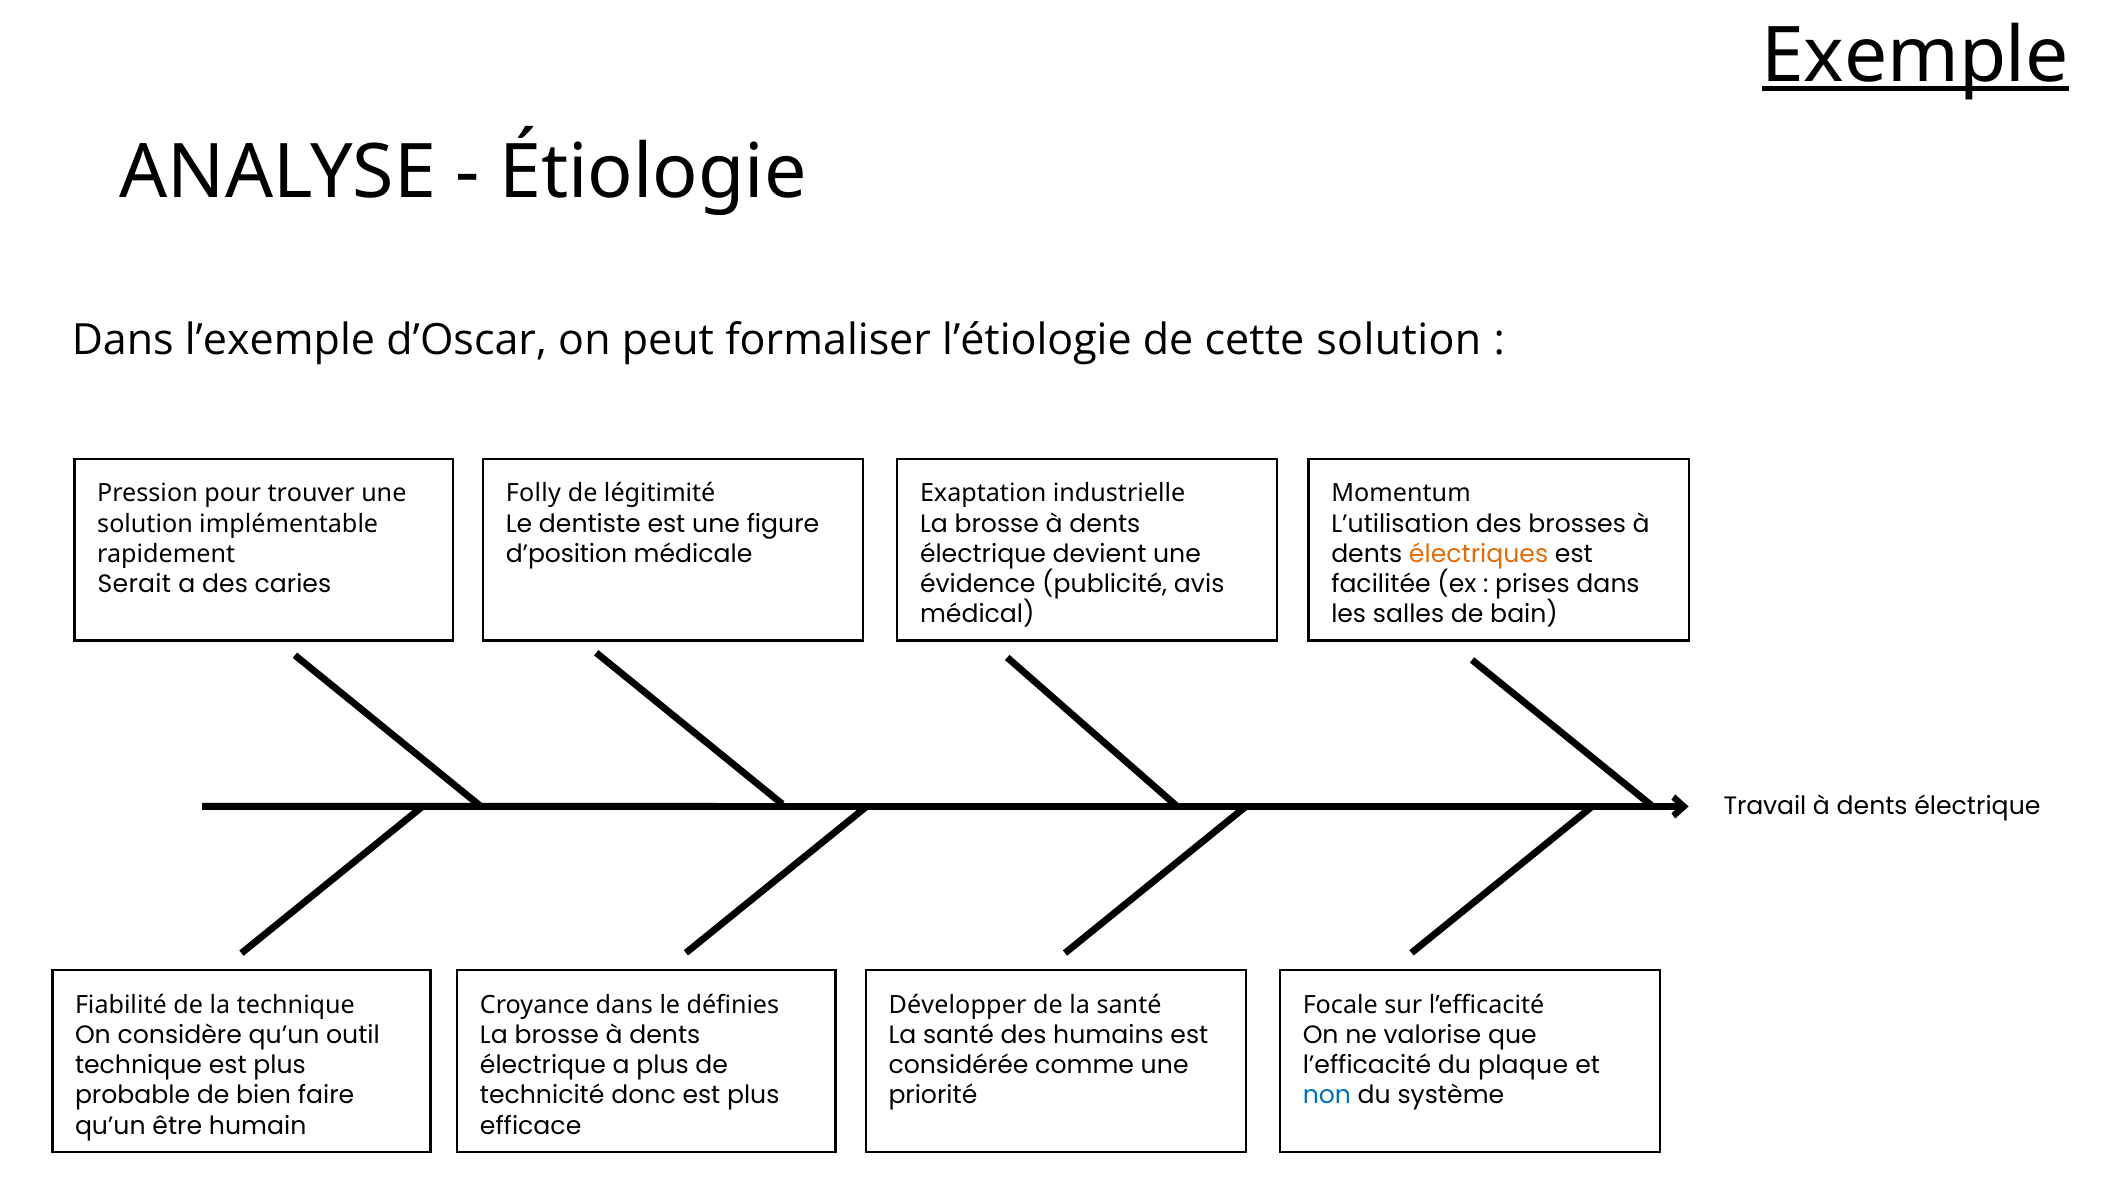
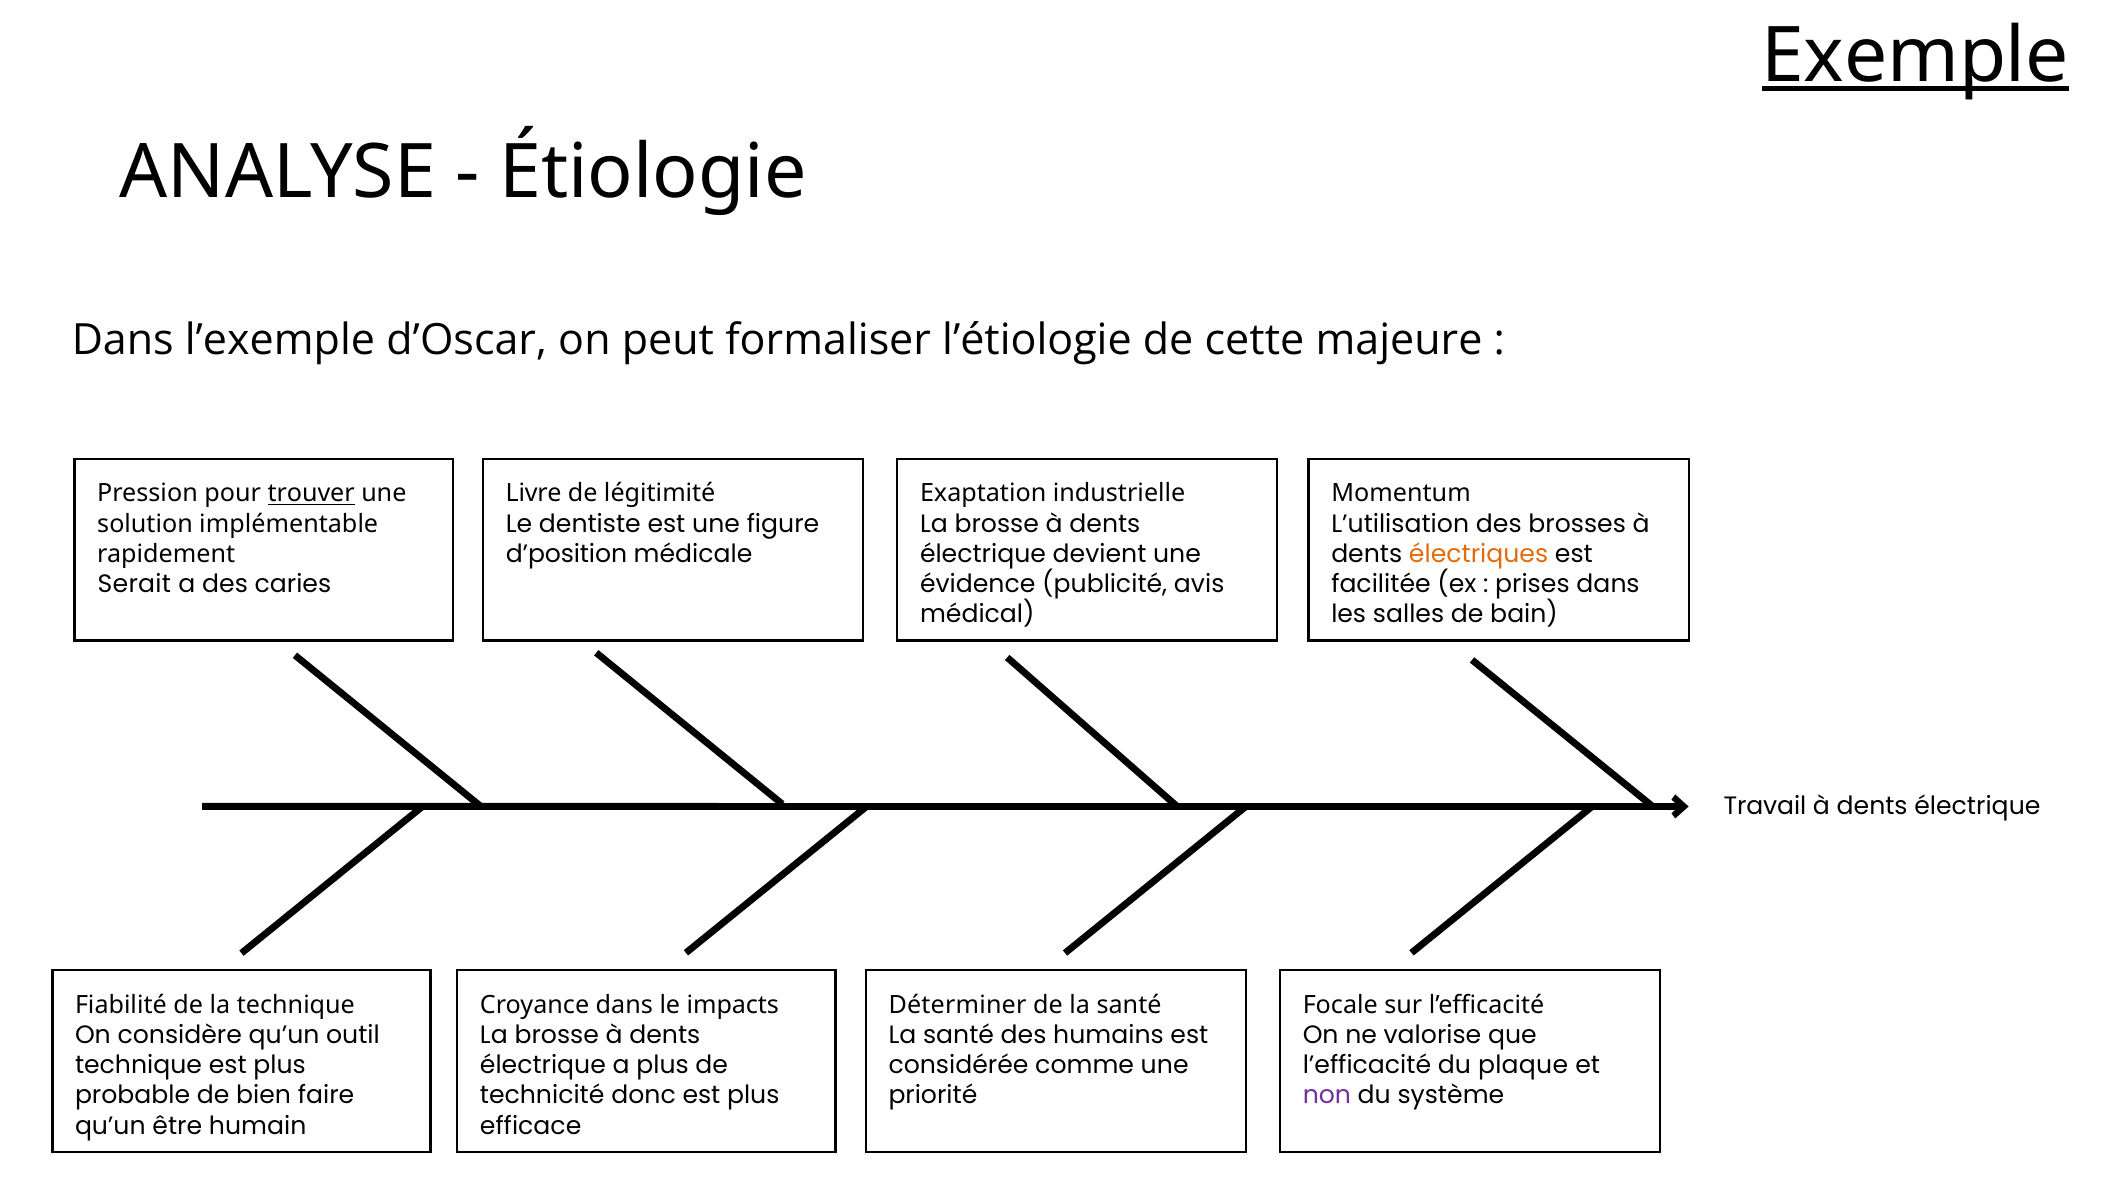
cette solution: solution -> majeure
trouver underline: none -> present
Folly: Folly -> Livre
définies: définies -> impacts
Développer: Développer -> Déterminer
non colour: blue -> purple
